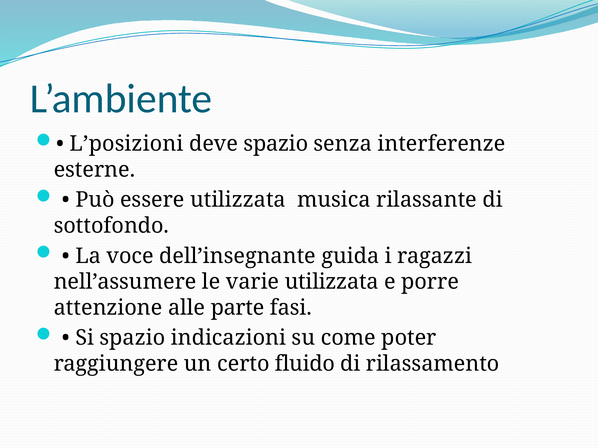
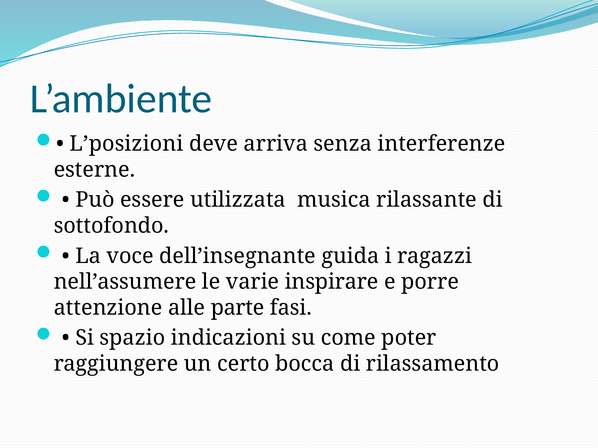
deve spazio: spazio -> arriva
varie utilizzata: utilizzata -> inspirare
fluido: fluido -> bocca
